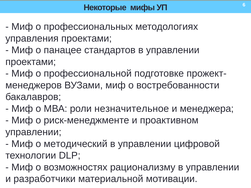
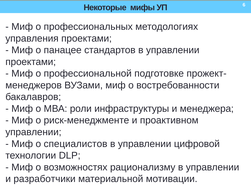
незначительное: незначительное -> инфраструктуры
методический: методический -> специалистов
